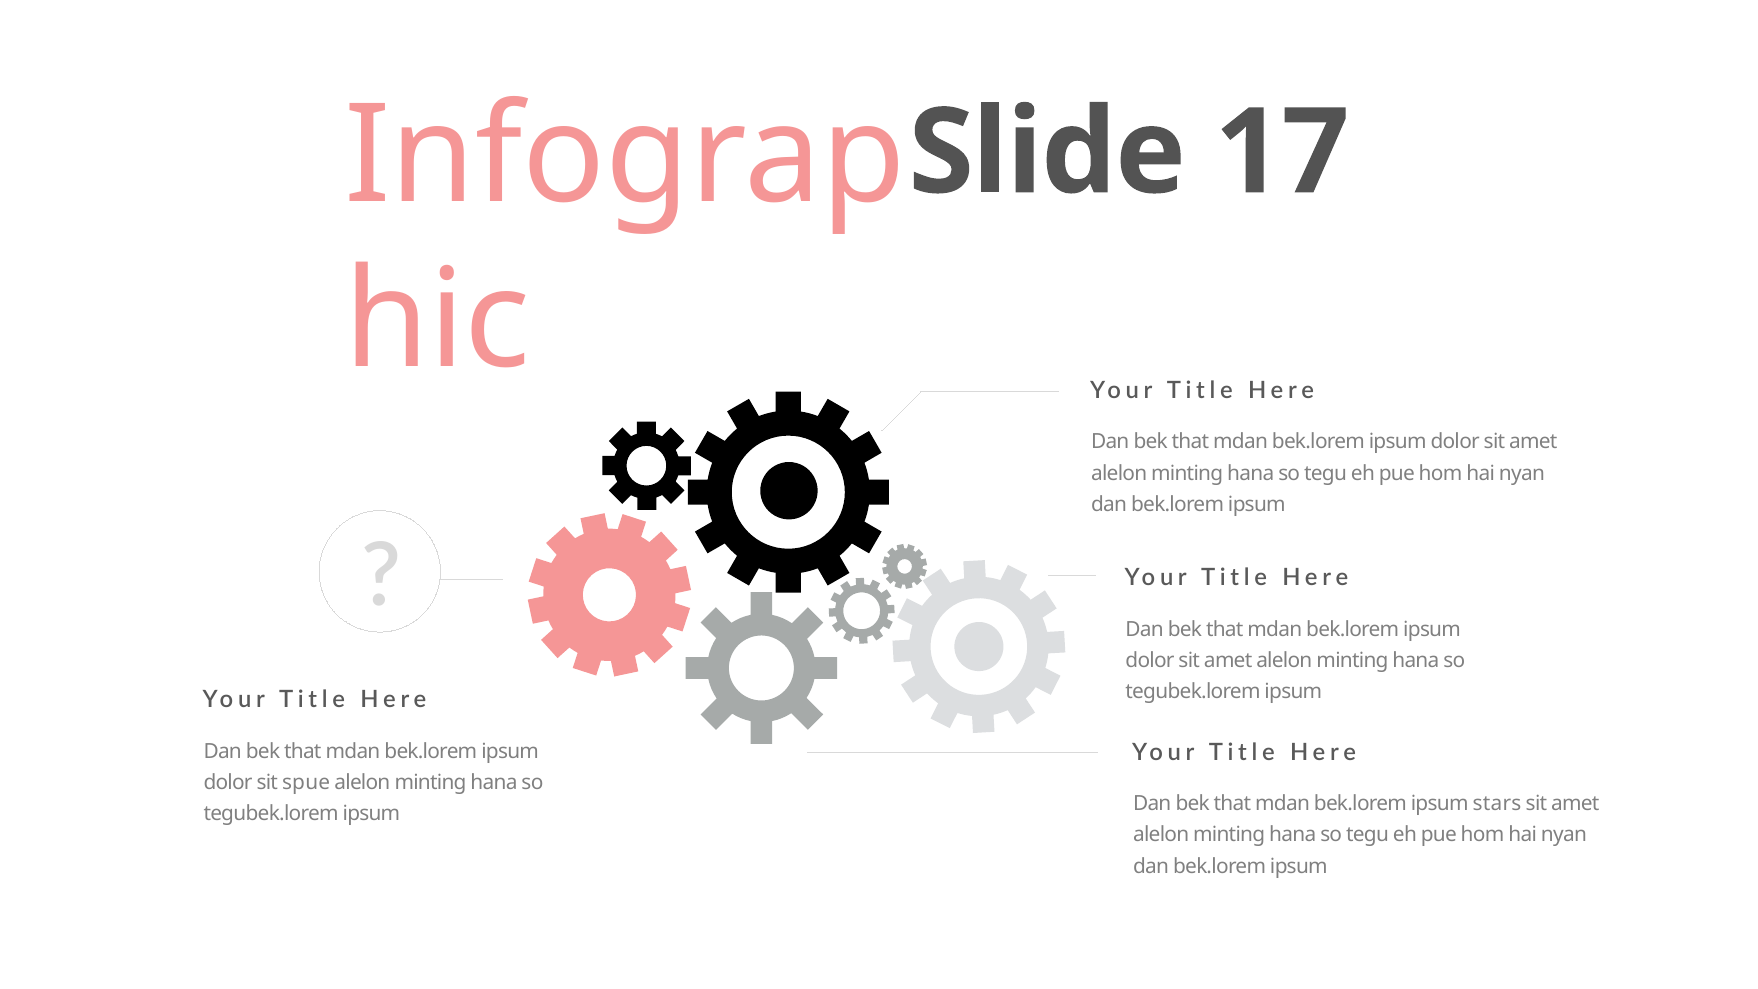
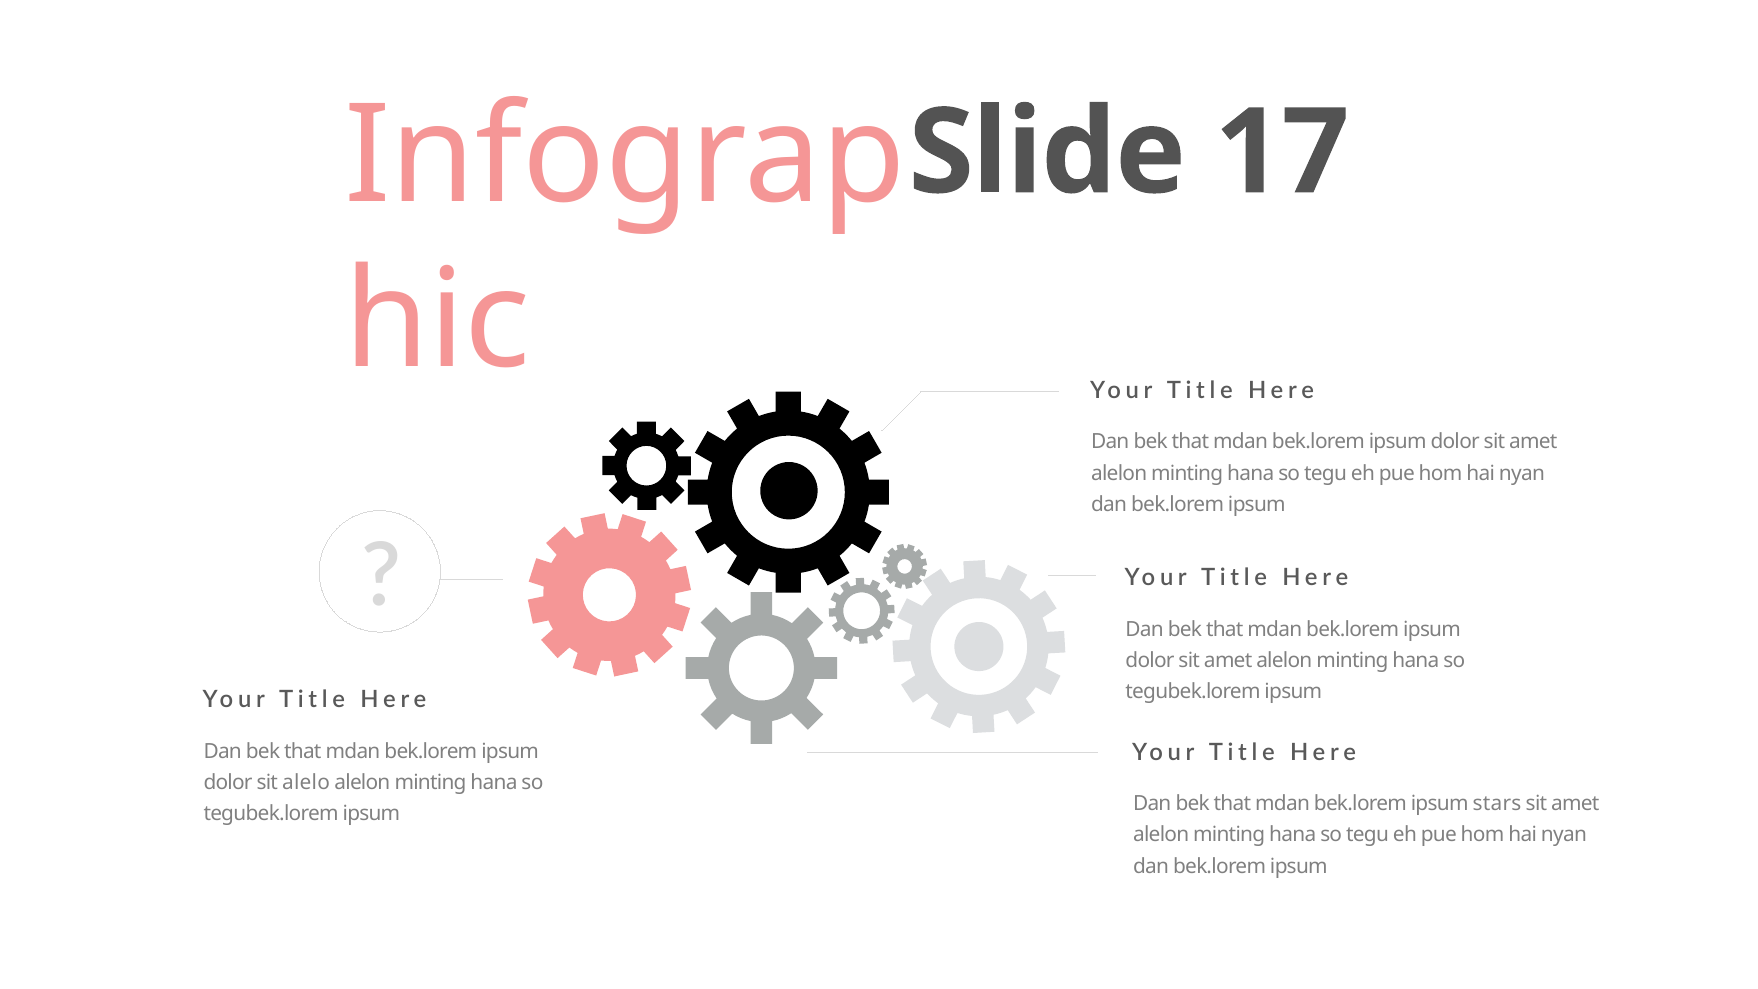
spue: spue -> alelo
